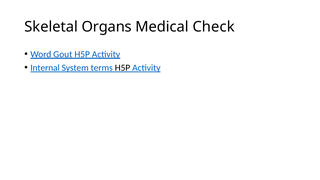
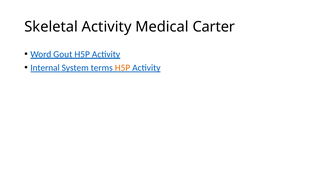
Skeletal Organs: Organs -> Activity
Check: Check -> Carter
H5P at (123, 68) colour: black -> orange
